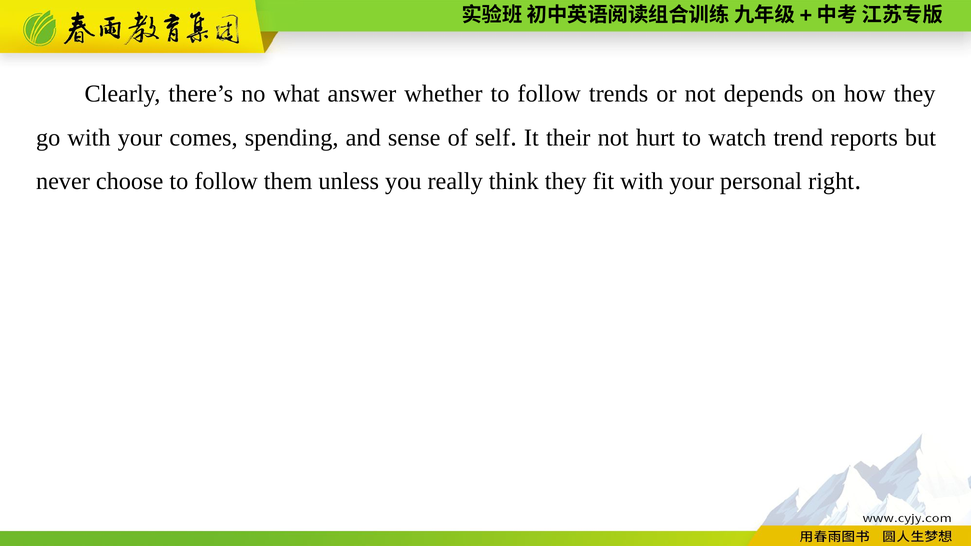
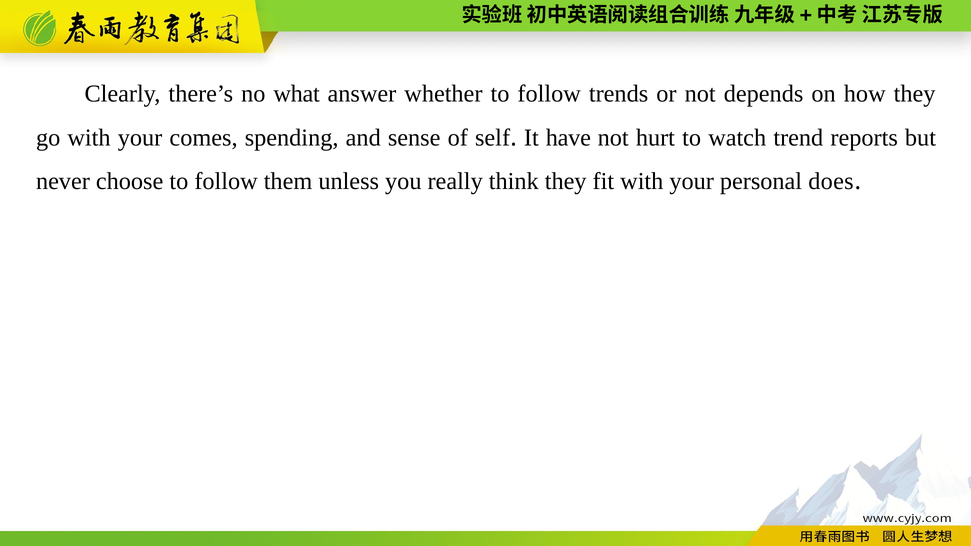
their: their -> have
right: right -> does
